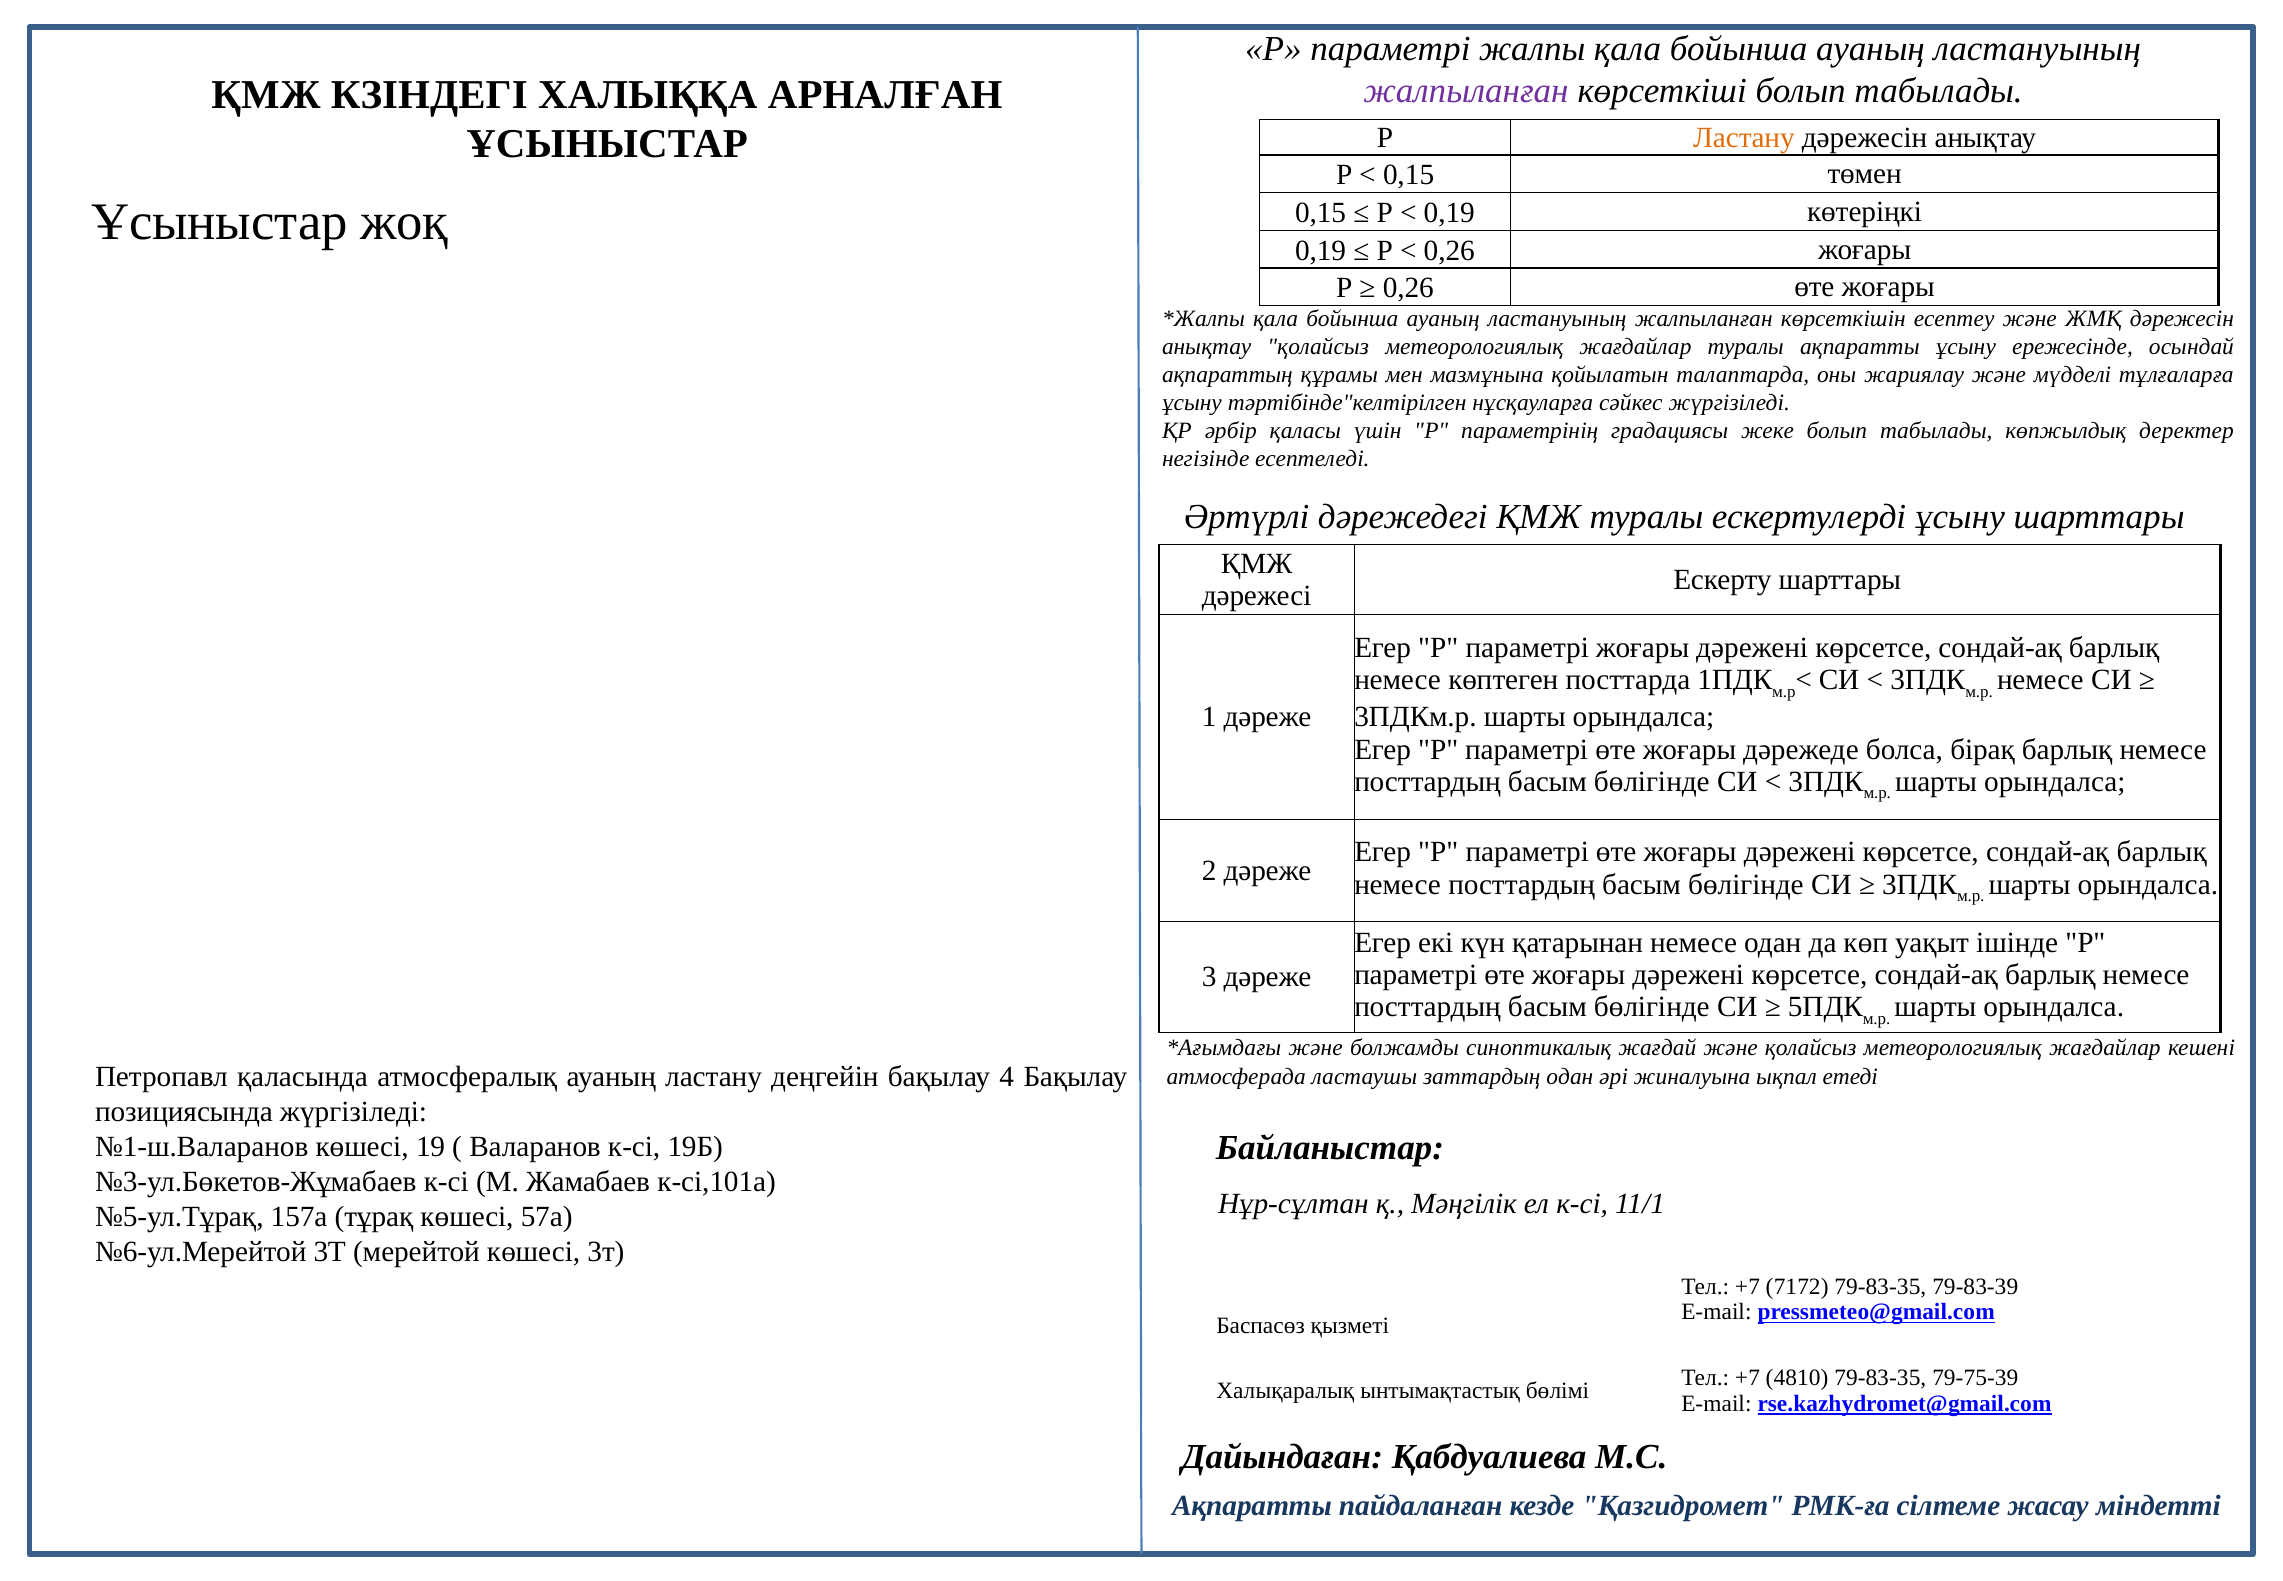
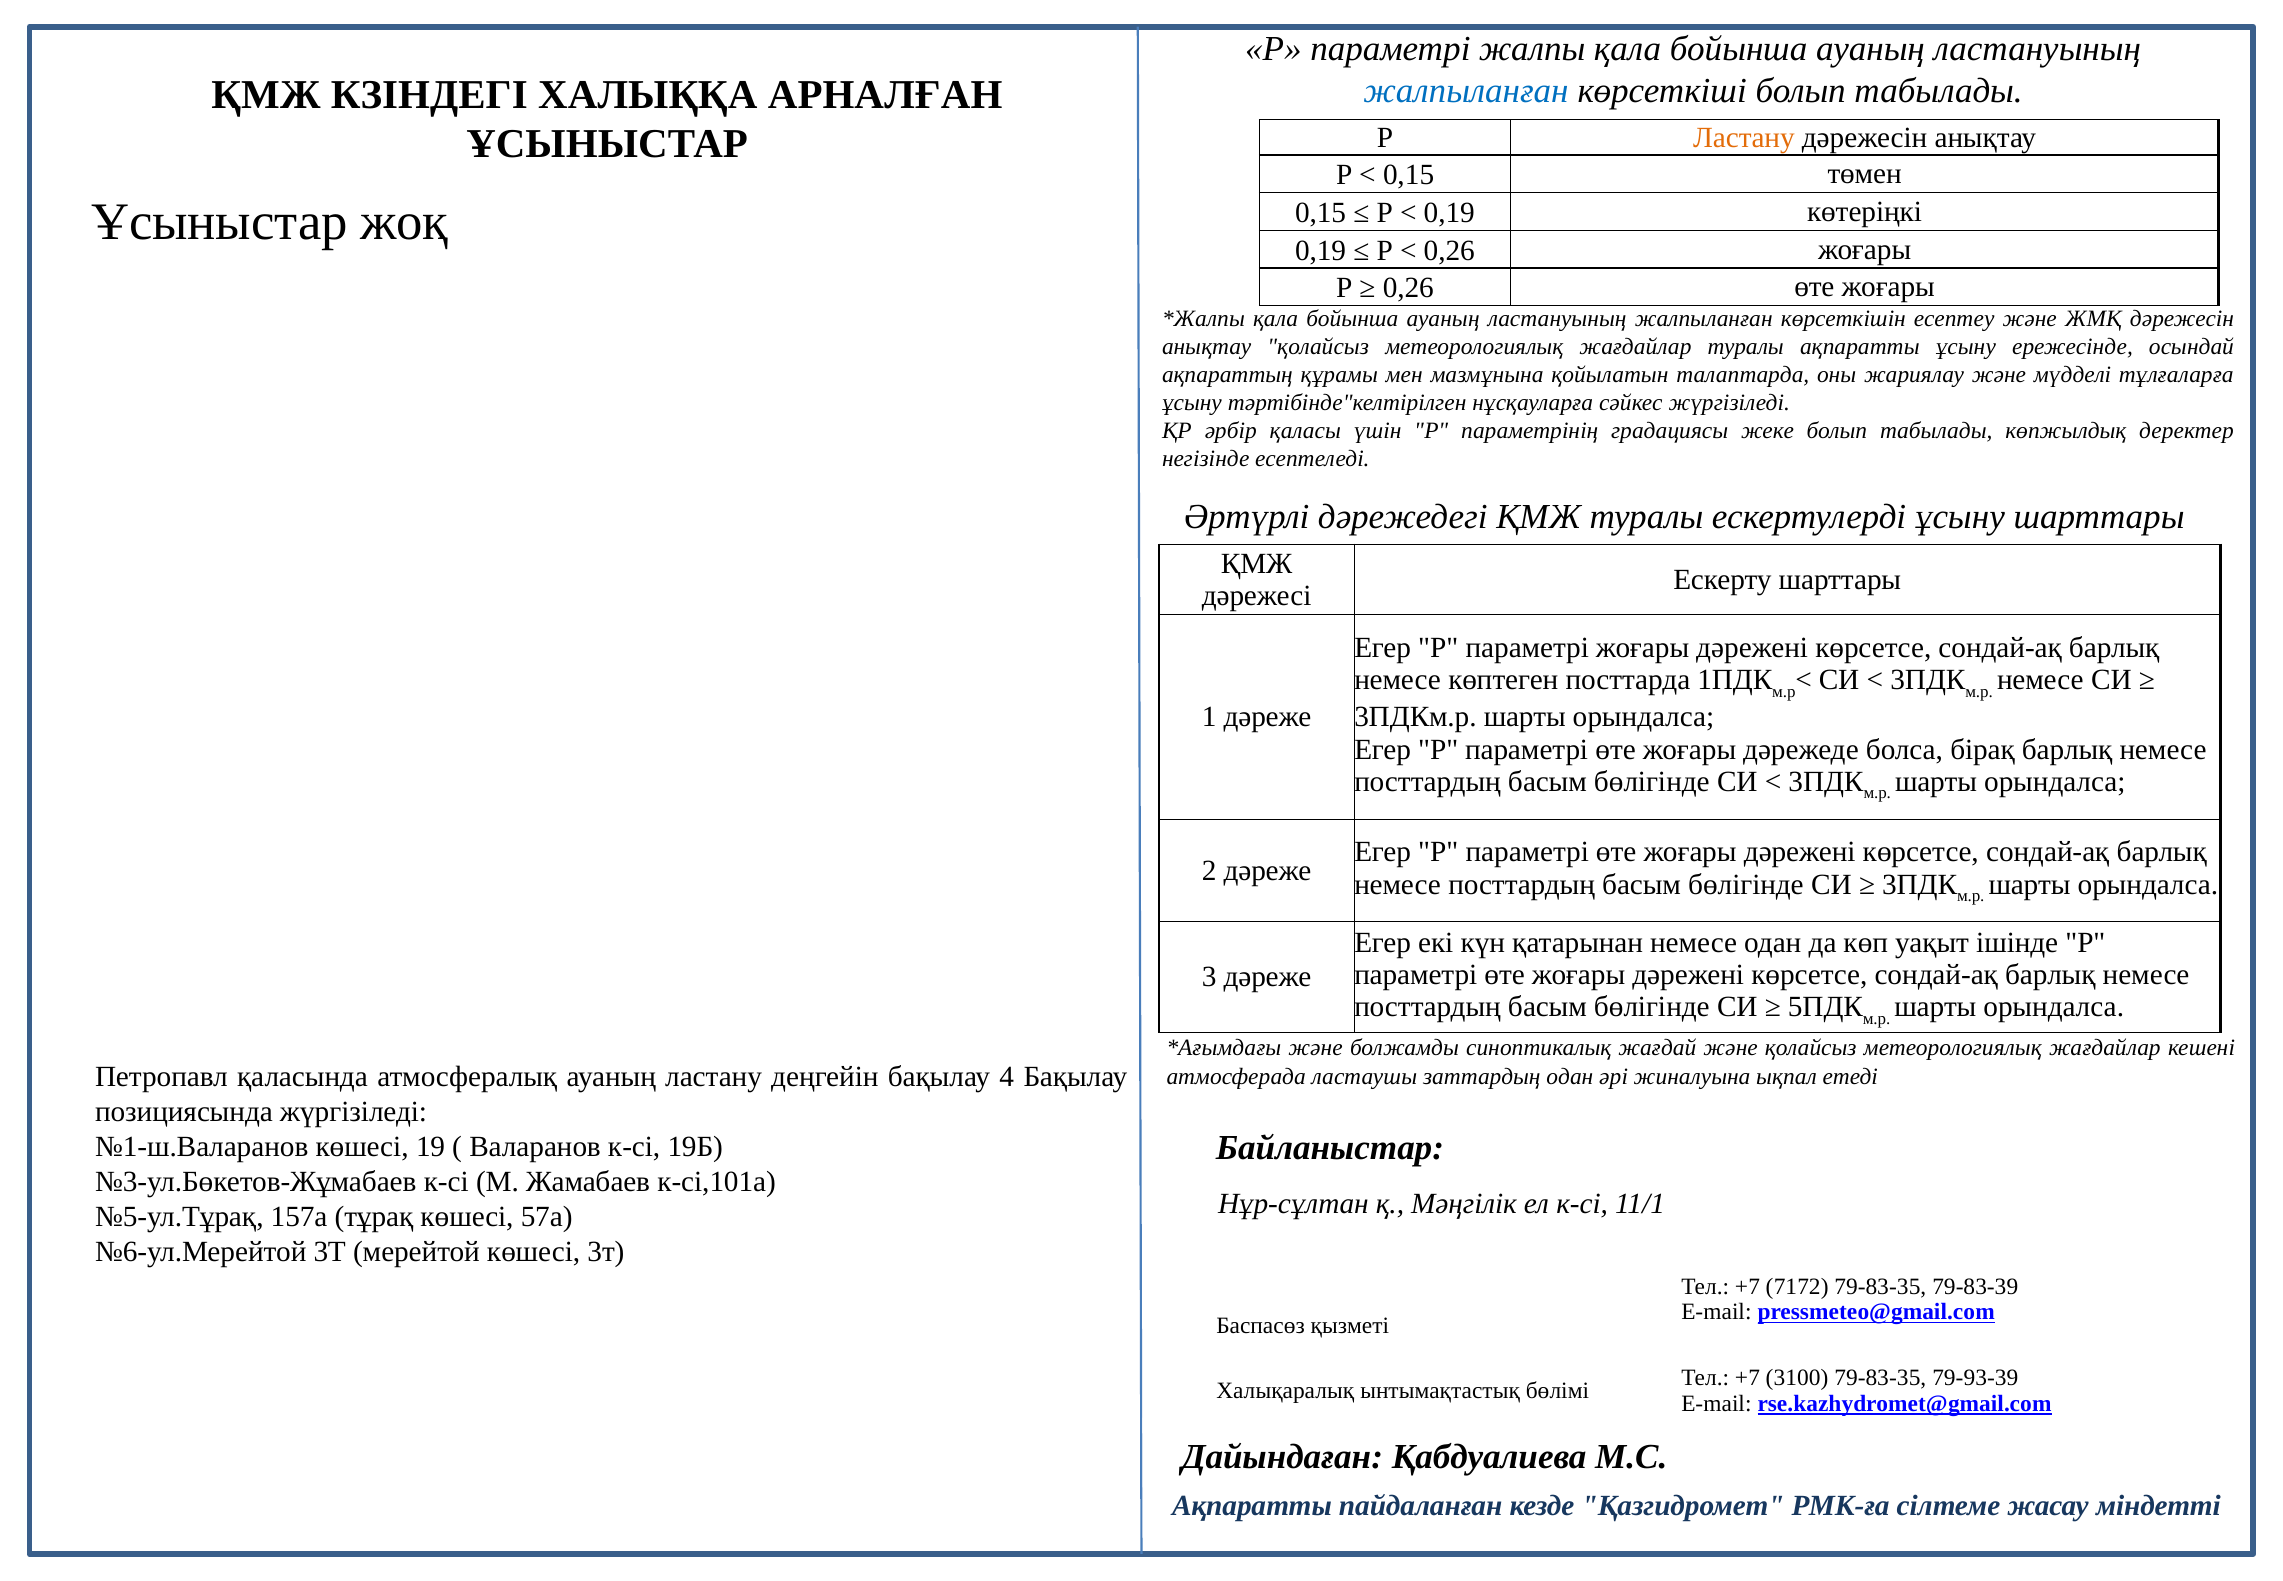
жалпыланған at (1466, 91) colour: purple -> blue
4810: 4810 -> 3100
79-75-39: 79-75-39 -> 79-93-39
